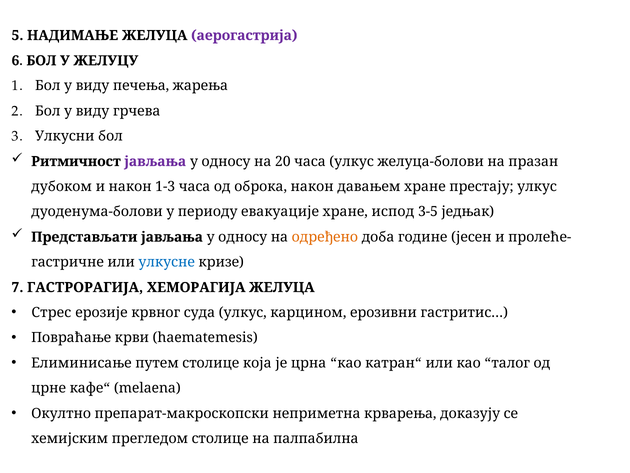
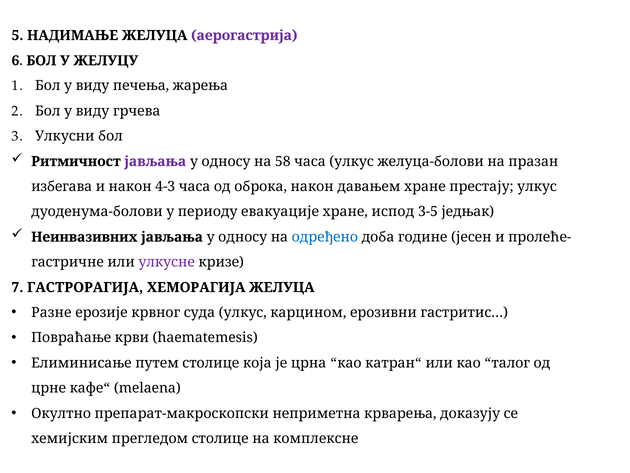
20: 20 -> 58
дубоком: дубоком -> избегава
1-3: 1-3 -> 4-3
Представљати: Представљати -> Неинвазивних
одређено colour: orange -> blue
улкусне colour: blue -> purple
Стрес: Стрес -> Разне
палпабилна: палпабилна -> комплексне
